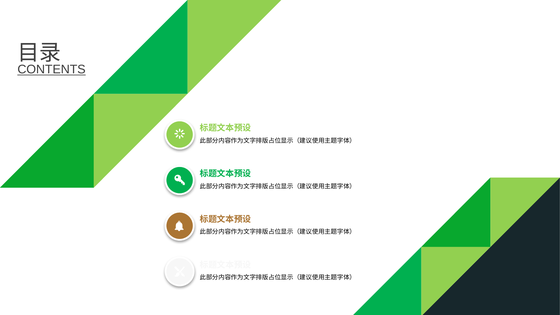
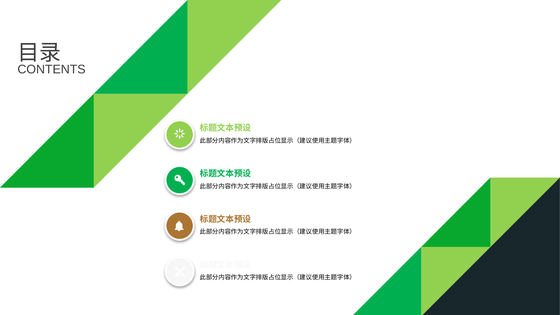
CONTENTS underline: present -> none
